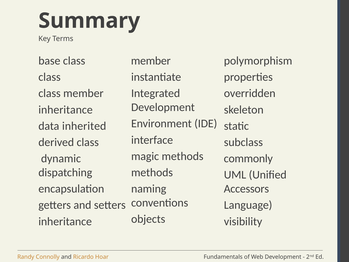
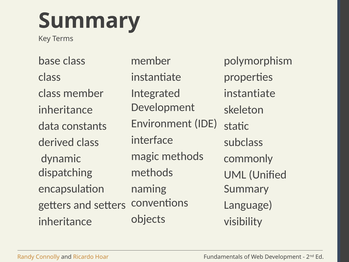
overridden at (250, 93): overridden -> instantiate
inherited: inherited -> constants
Accessors at (246, 189): Accessors -> Summary
